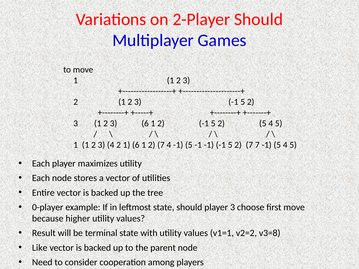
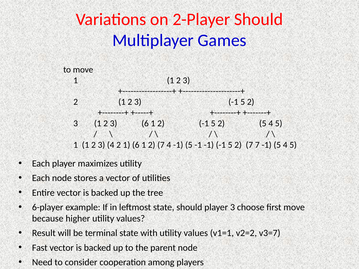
0-player: 0-player -> 6-player
v3=8: v3=8 -> v3=7
Like: Like -> Fast
